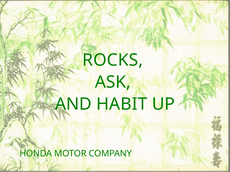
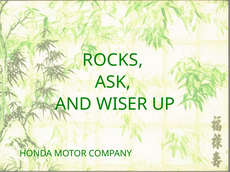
HABIT: HABIT -> WISER
